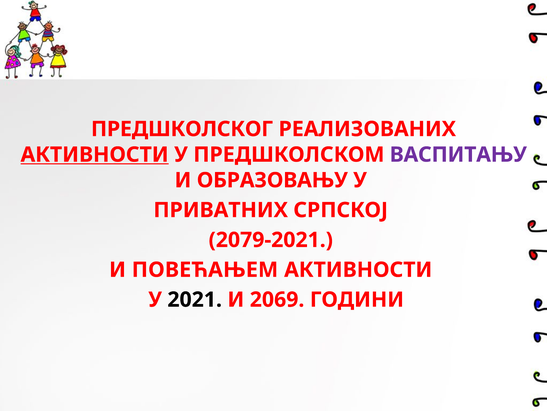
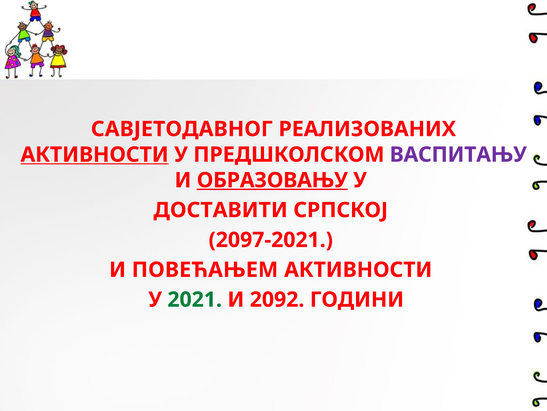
ПРЕДШКОЛСКОГ: ПРЕДШКОЛСКОГ -> САВЈЕТОДАВНОГ
ОБРАЗОВАЊУ underline: none -> present
ПРИВАТНИХ: ПРИВАТНИХ -> ДОСТАВИТИ
2079-2021: 2079-2021 -> 2097-2021
2021 colour: black -> green
2069: 2069 -> 2092
